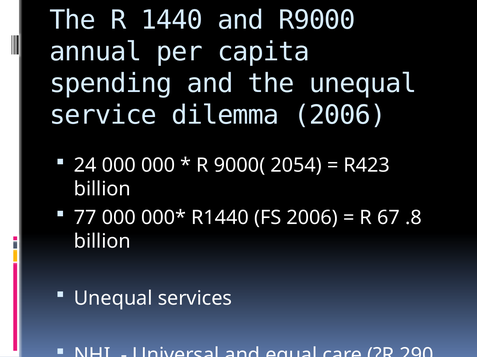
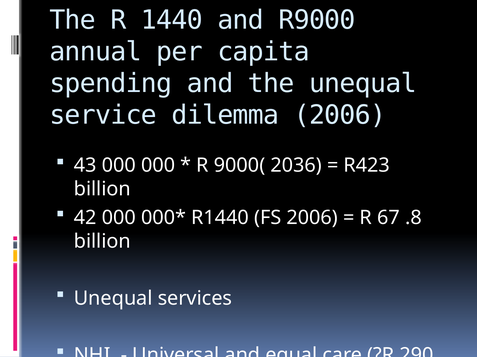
24: 24 -> 43
2054: 2054 -> 2036
77: 77 -> 42
